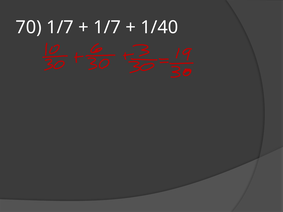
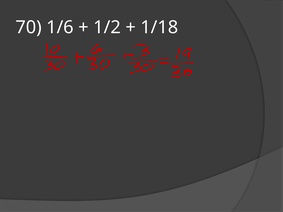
70 1/7: 1/7 -> 1/6
1/7 at (107, 27): 1/7 -> 1/2
1/40: 1/40 -> 1/18
